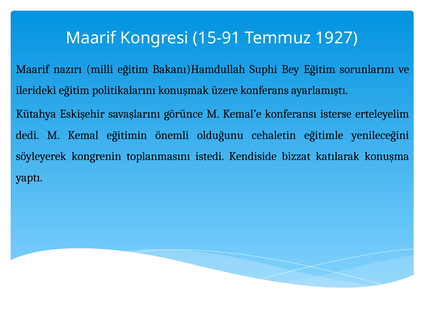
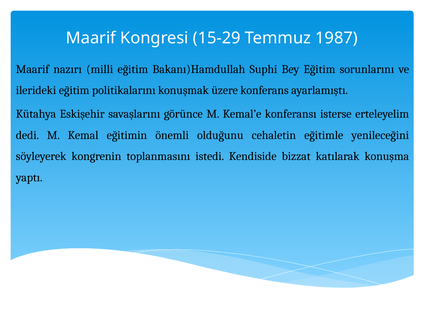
15-91: 15-91 -> 15-29
1927: 1927 -> 1987
